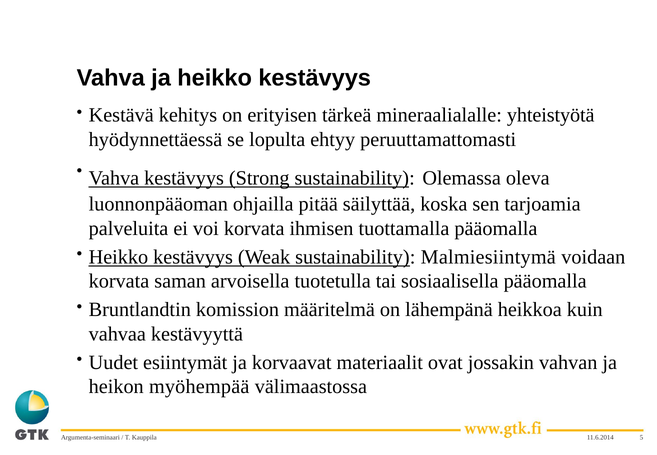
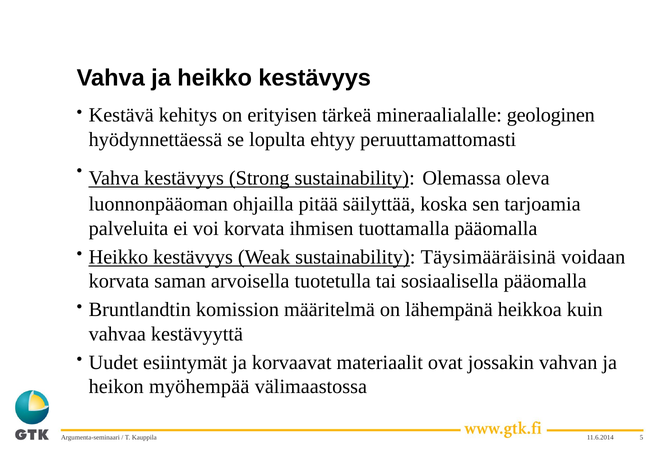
yhteistyötä: yhteistyötä -> geologinen
Malmiesiintymä: Malmiesiintymä -> Täysimääräisinä
